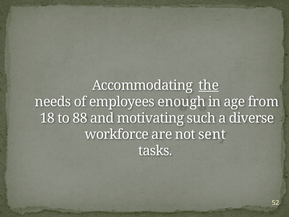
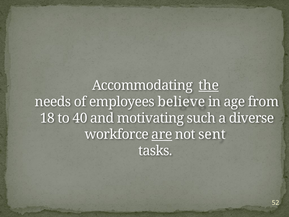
enough: enough -> believe
88: 88 -> 40
are underline: none -> present
